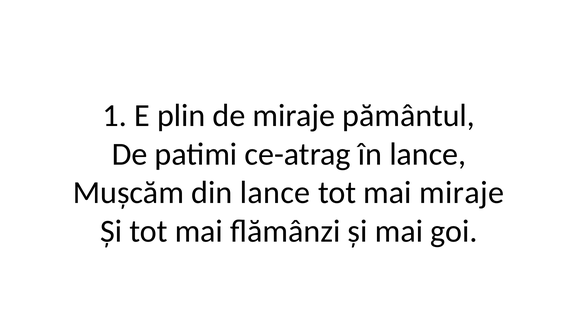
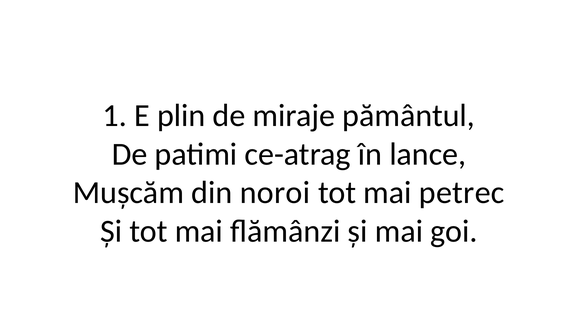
din lance: lance -> noroi
mai miraje: miraje -> petrec
